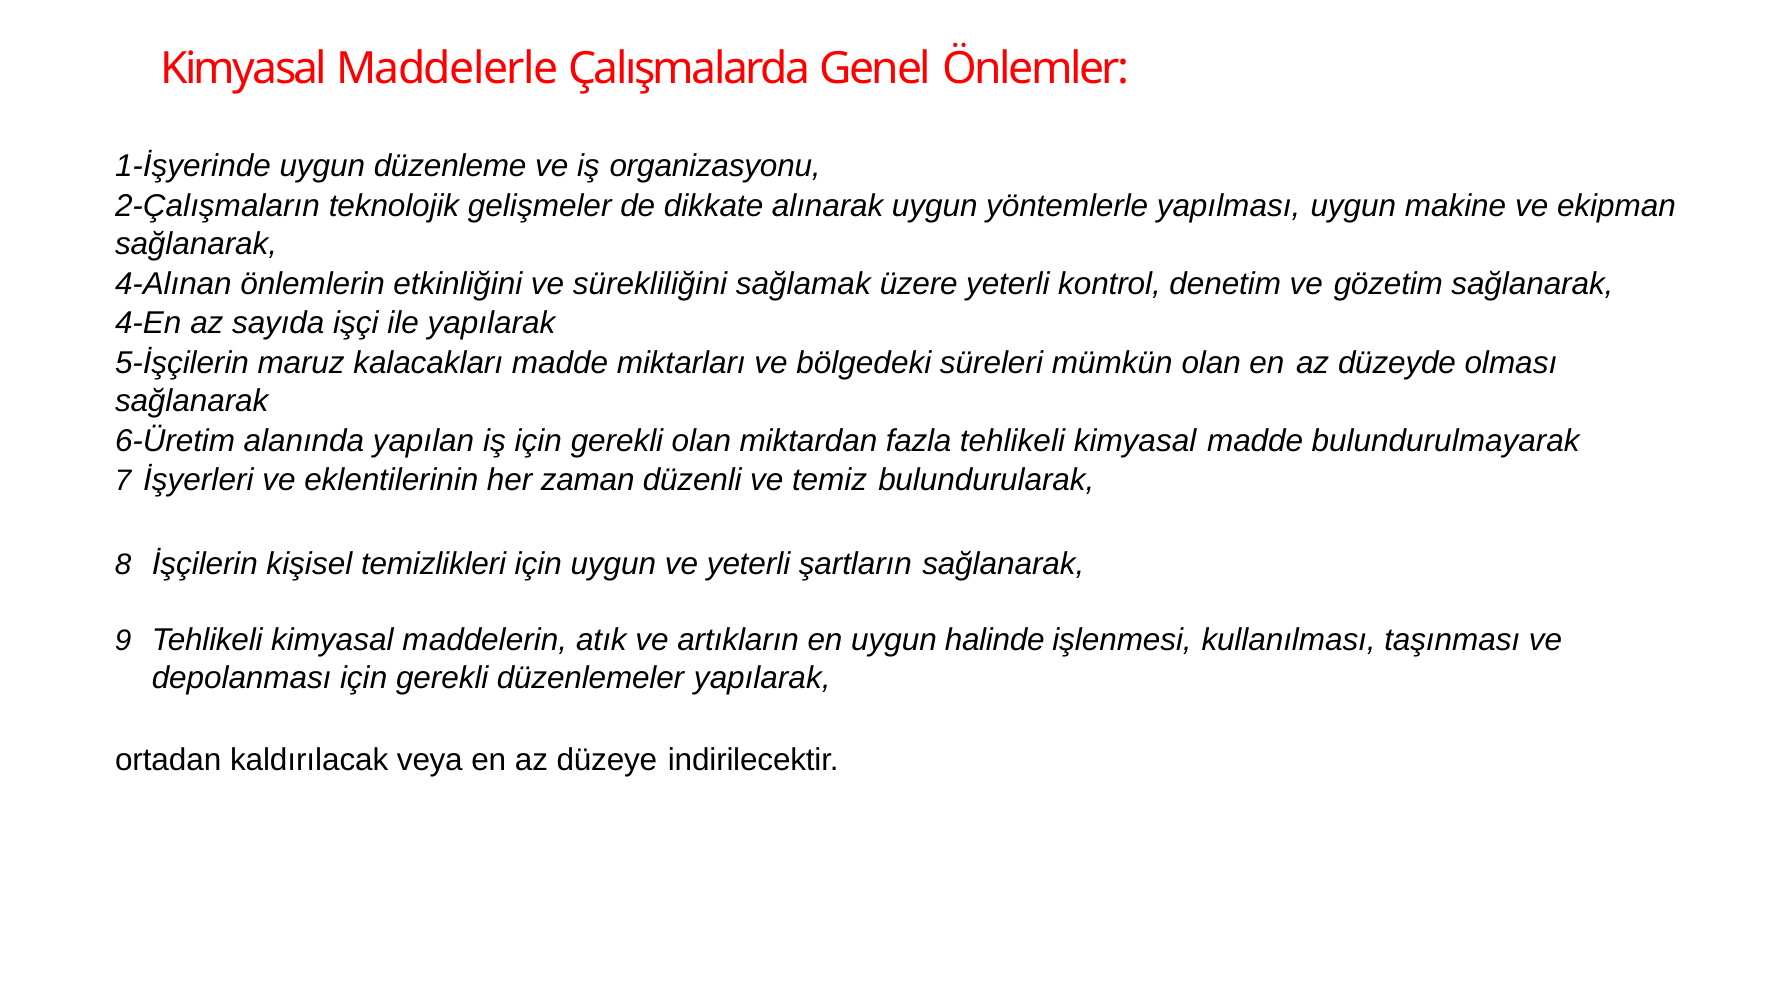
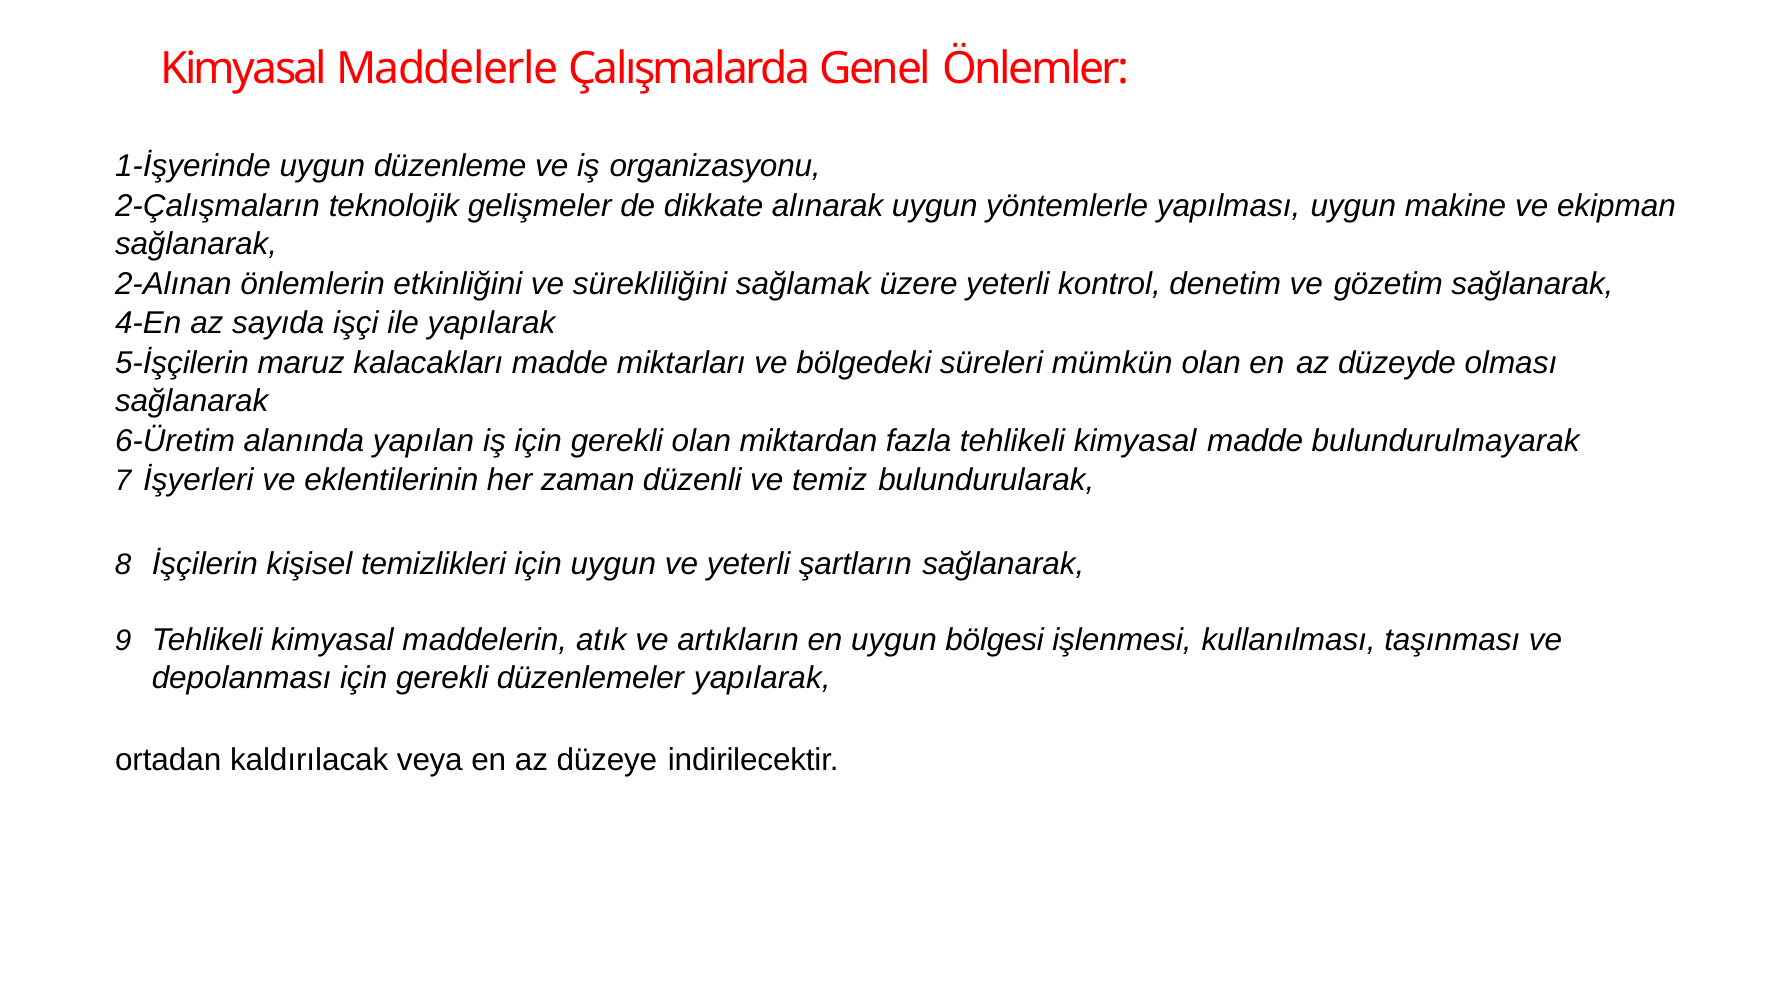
4-Alınan: 4-Alınan -> 2-Alınan
halinde: halinde -> bölgesi
